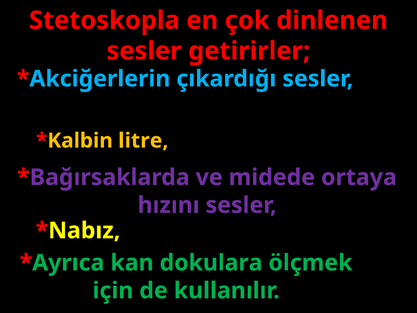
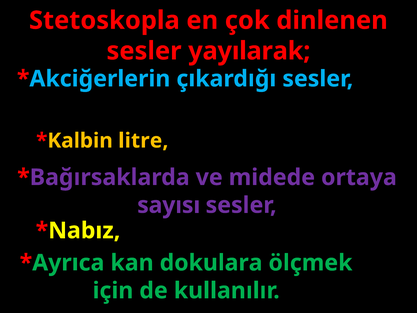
getirirler: getirirler -> yayılarak
hızını: hızını -> sayısı
